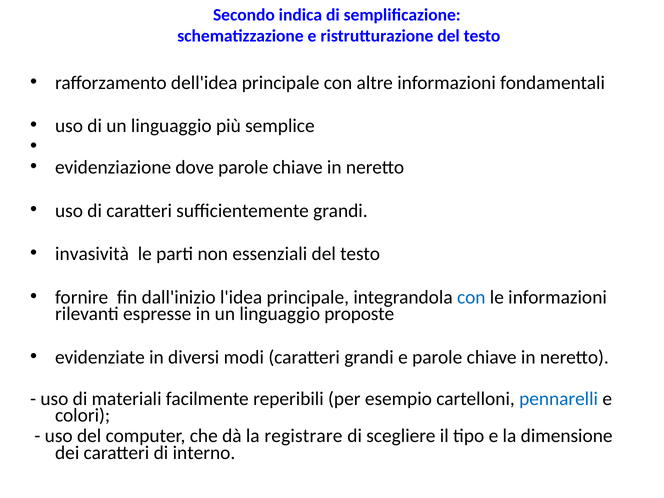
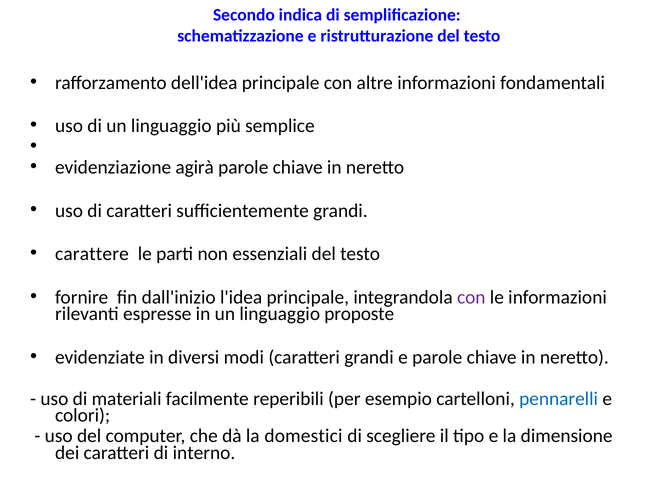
dove: dove -> agirà
invasività: invasività -> carattere
con at (471, 297) colour: blue -> purple
registrare: registrare -> domestici
